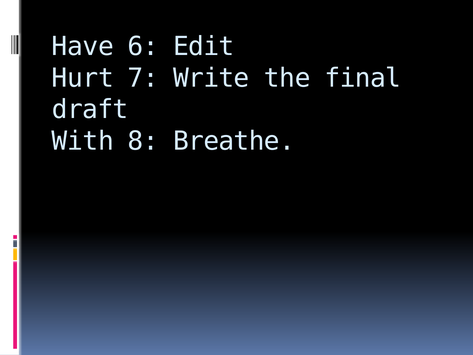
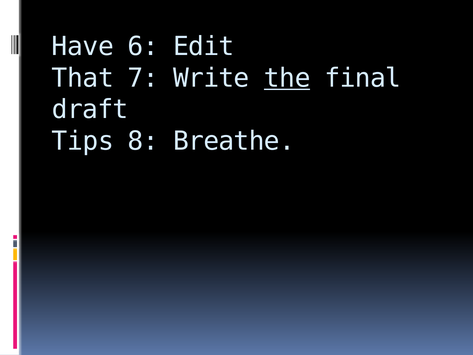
Hurt: Hurt -> That
the underline: none -> present
With: With -> Tips
